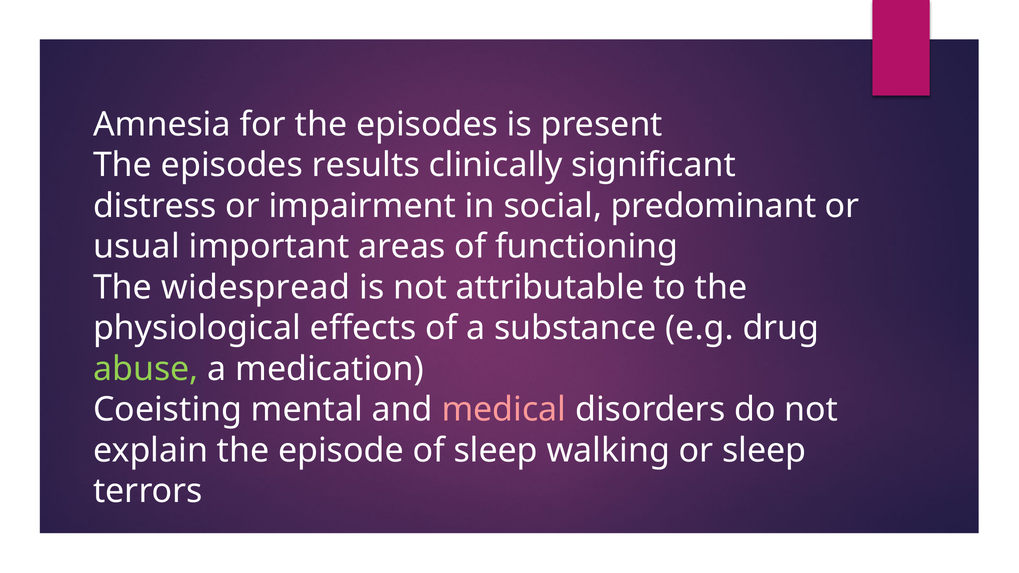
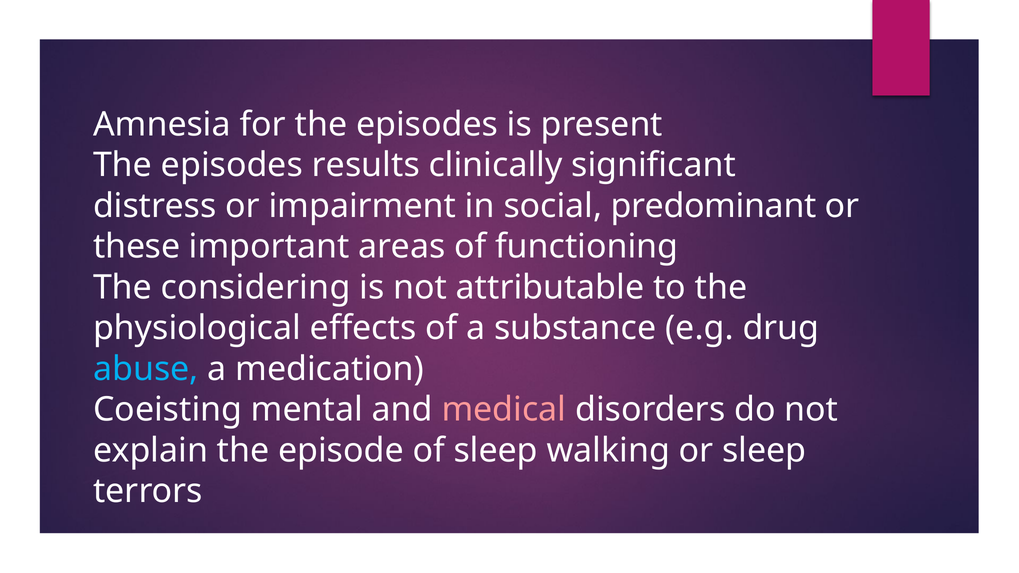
usual: usual -> these
widespread: widespread -> considering
abuse colour: light green -> light blue
